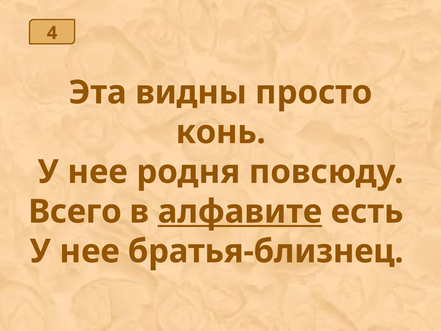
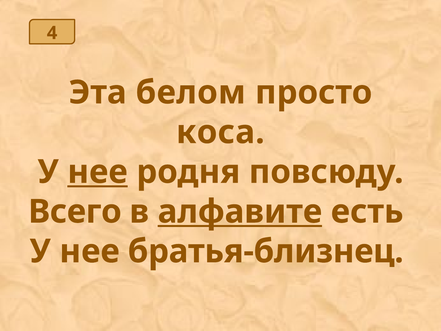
видны: видны -> белом
конь: конь -> коса
нее at (98, 172) underline: none -> present
